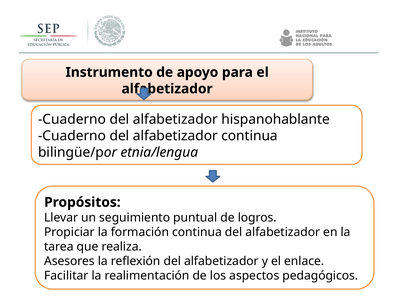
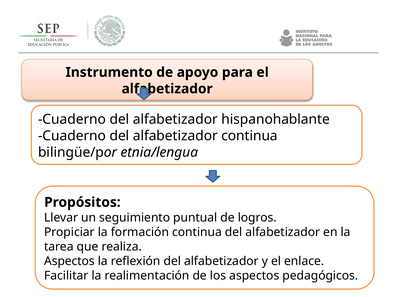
Asesores at (69, 261): Asesores -> Aspectos
